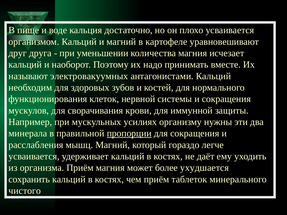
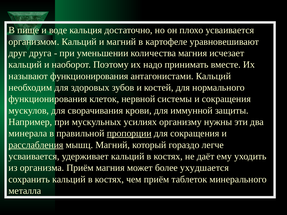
называют электровакуумных: электровакуумных -> функционирования
расслабления underline: none -> present
чистого: чистого -> металла
